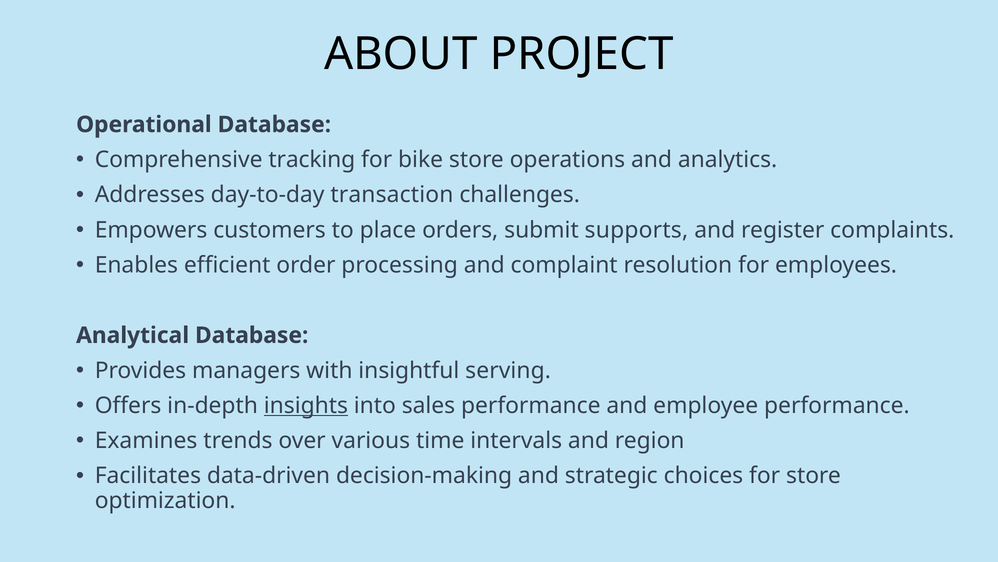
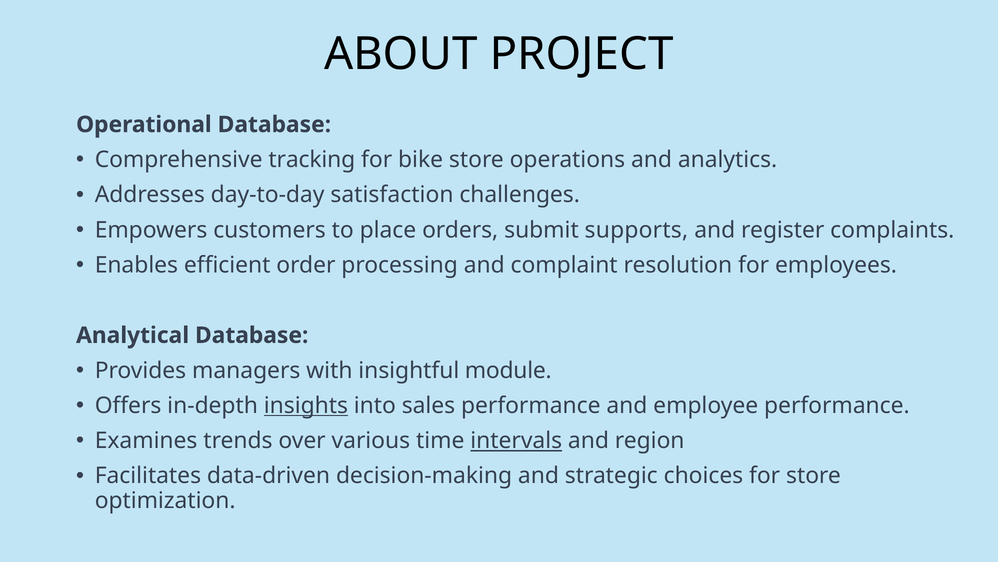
transaction: transaction -> satisfaction
serving: serving -> module
intervals underline: none -> present
